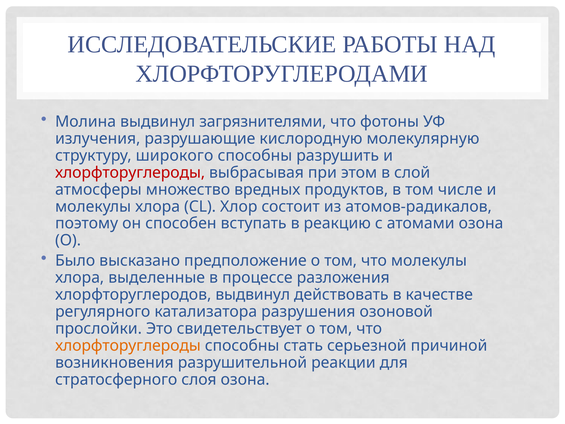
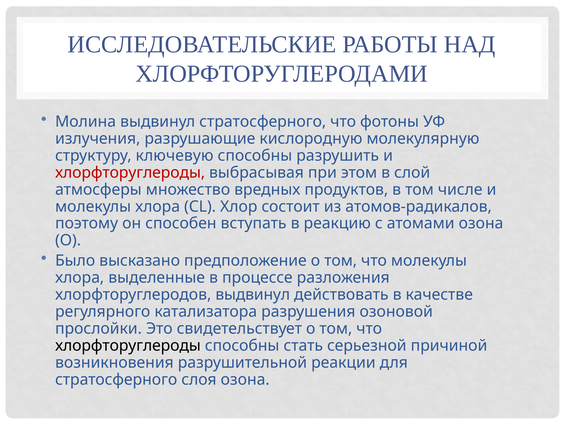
выдвинул загрязнителями: загрязнителями -> стратосферного
широкого: широкого -> ключевую
хлорфторуглероды at (128, 345) colour: orange -> black
